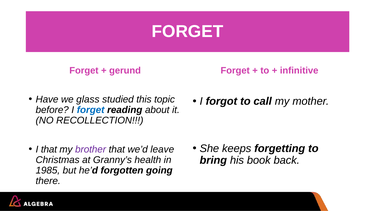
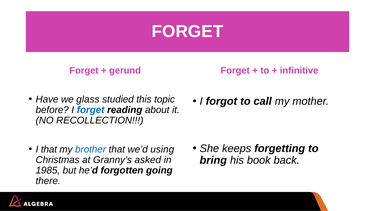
brother colour: purple -> blue
leave: leave -> using
health: health -> asked
